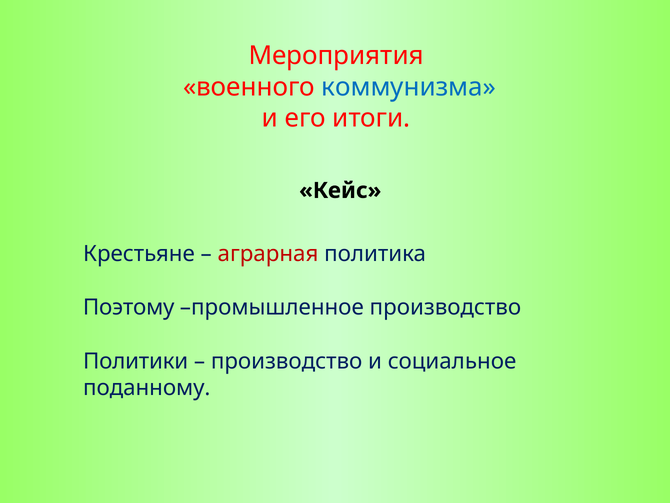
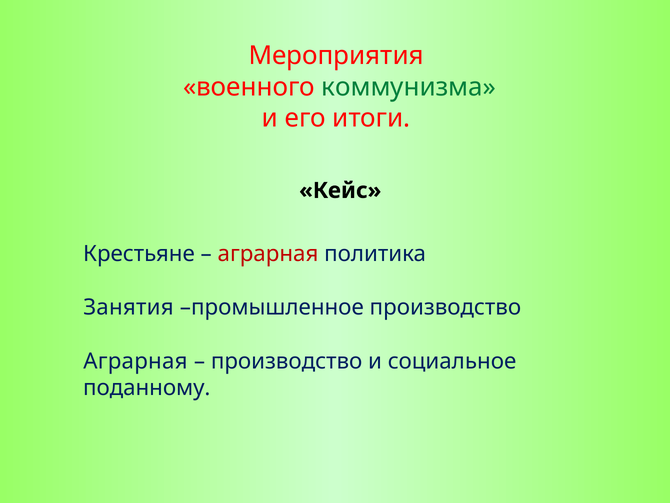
коммунизма colour: blue -> green
Поэтому: Поэтому -> Занятия
Политики at (136, 361): Политики -> Аграрная
